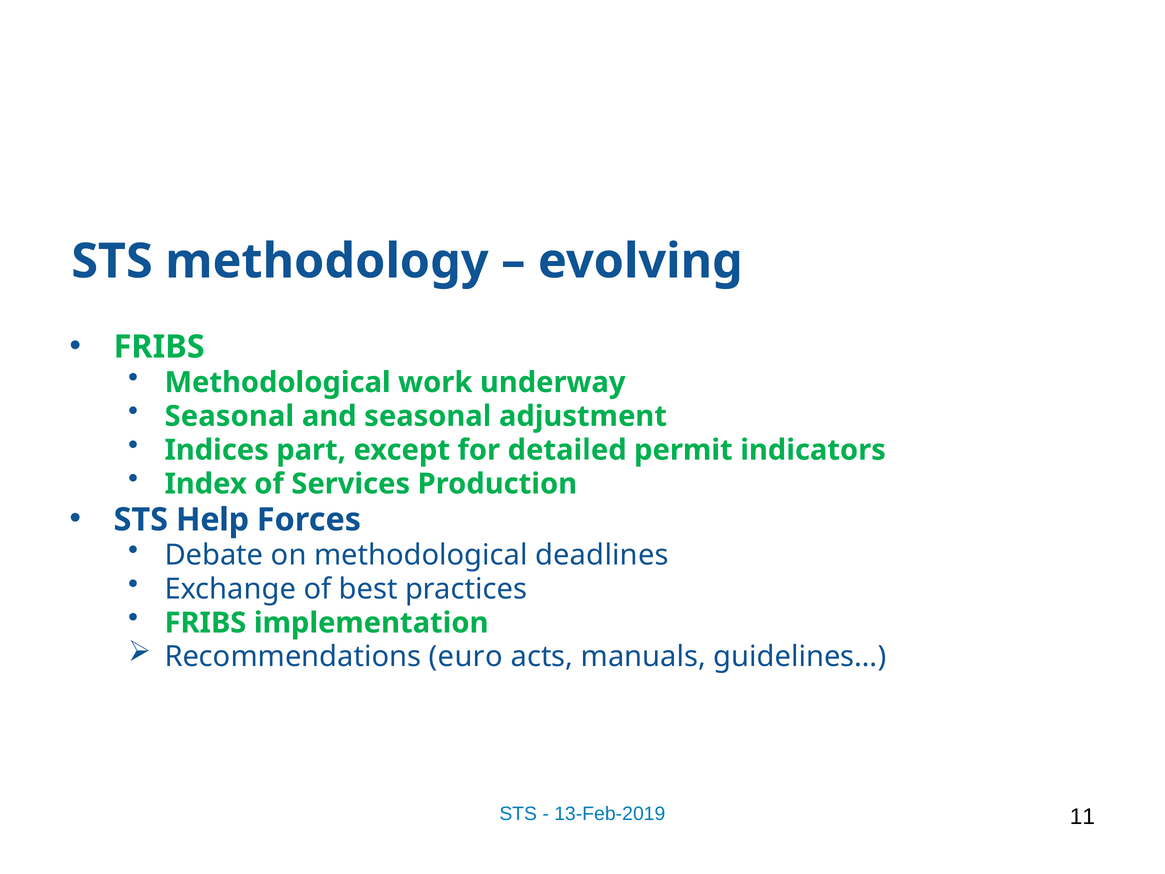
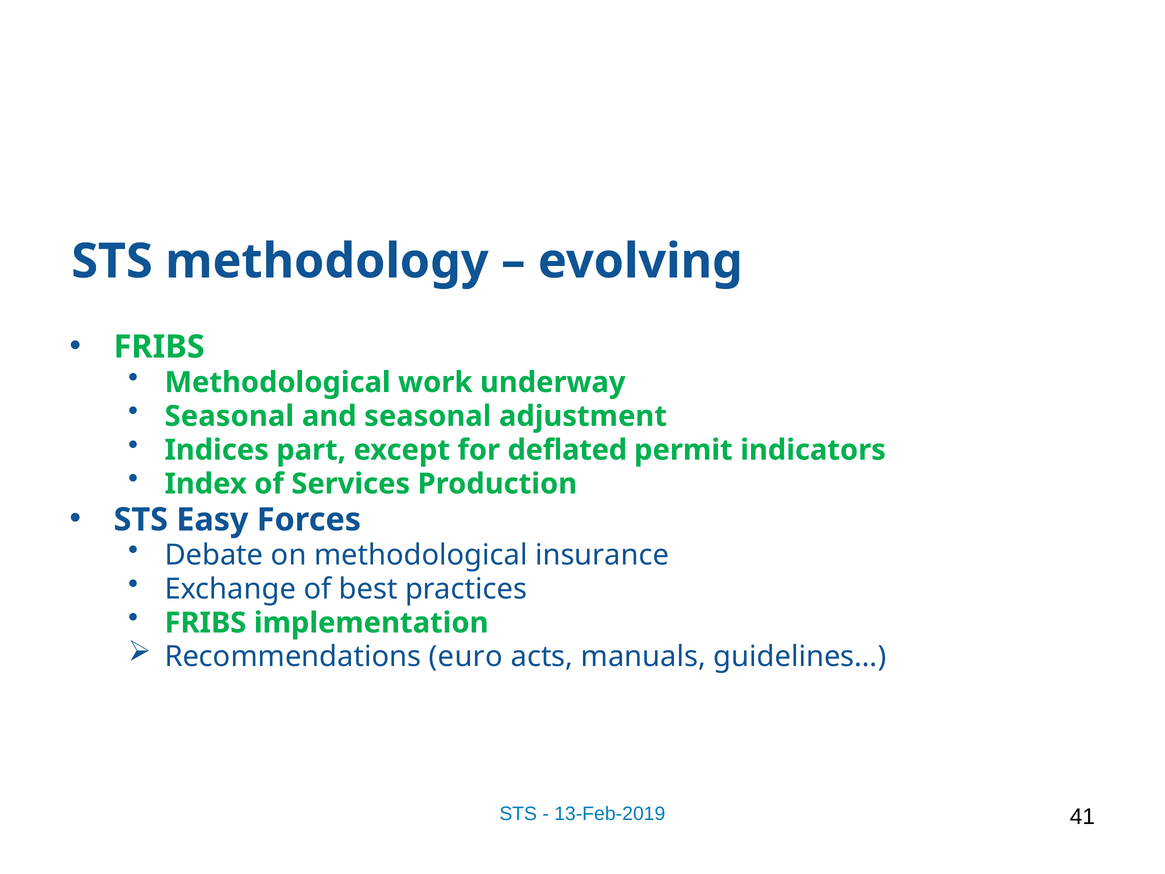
detailed: detailed -> deflated
Help: Help -> Easy
deadlines: deadlines -> insurance
11: 11 -> 41
